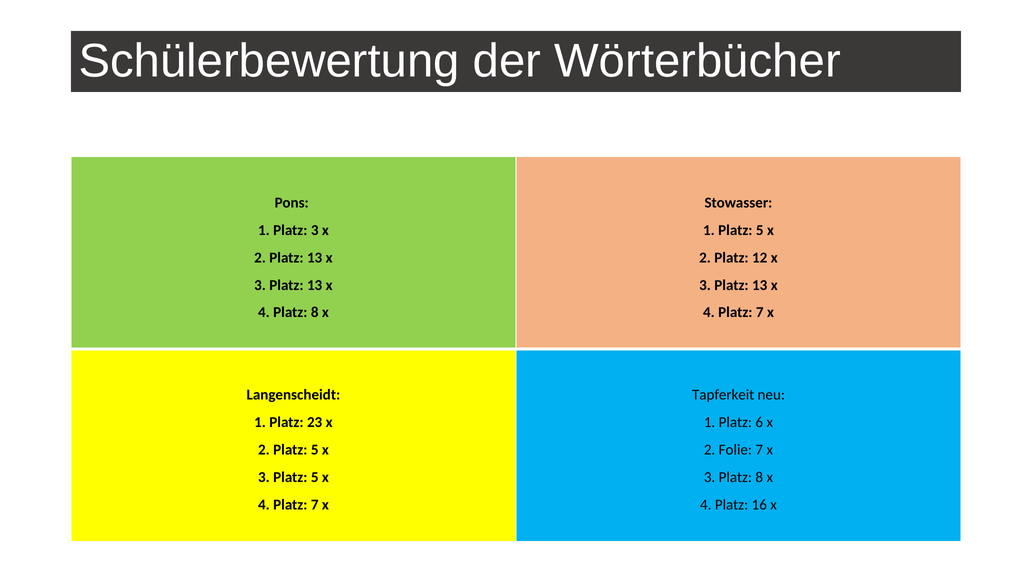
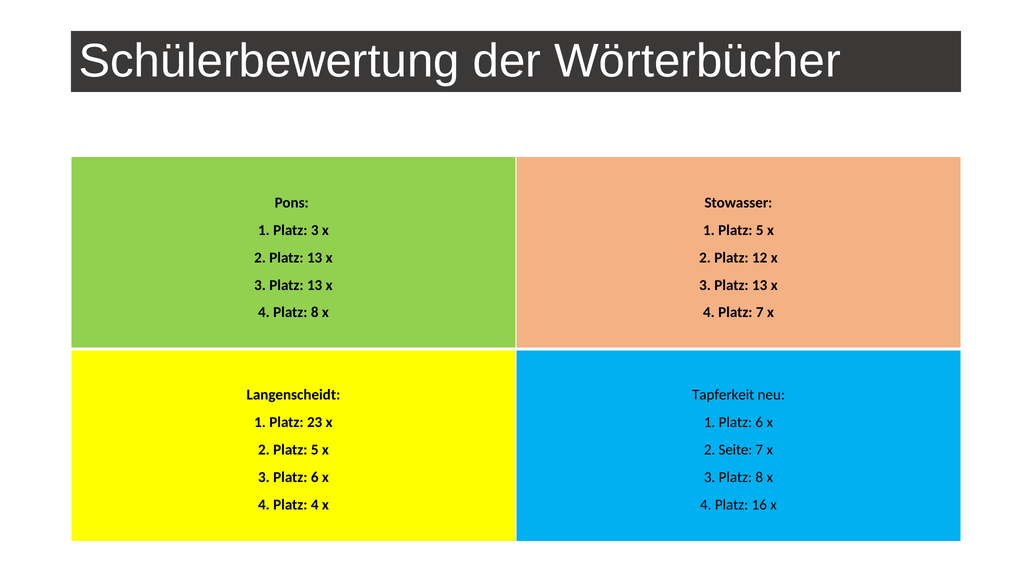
Folie: Folie -> Seite
3 Platz 5: 5 -> 6
7 at (315, 504): 7 -> 4
